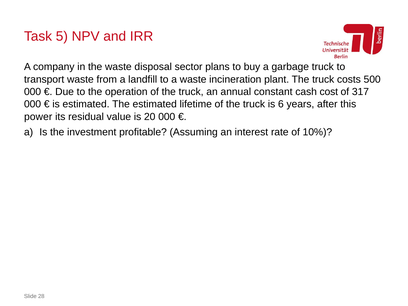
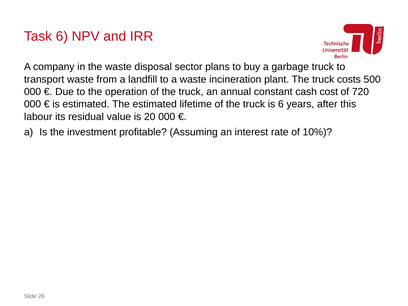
Task 5: 5 -> 6
317: 317 -> 720
power: power -> labour
